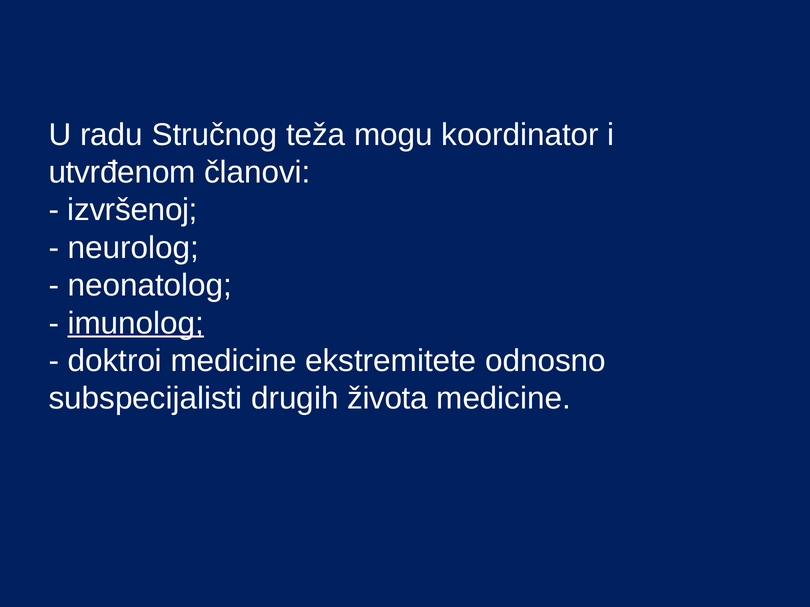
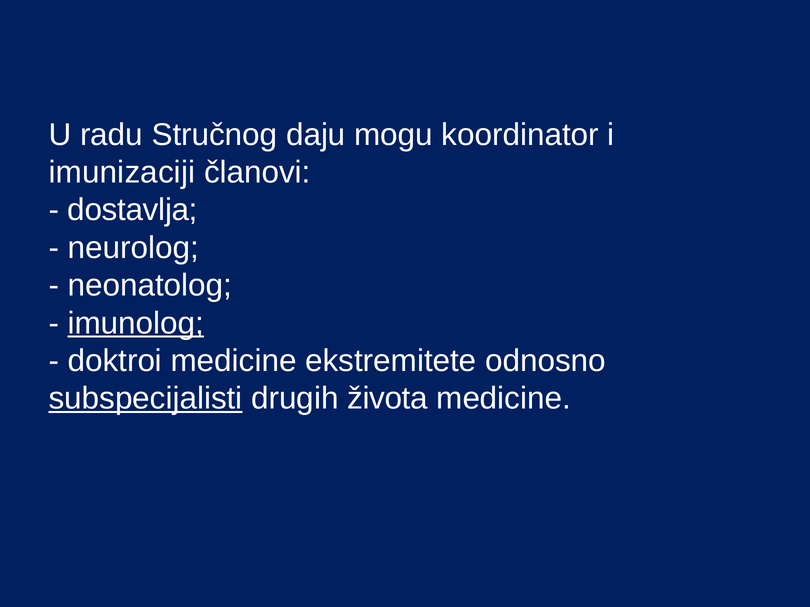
teža: teža -> daju
utvrđenom: utvrđenom -> imunizaciji
izvršenoj: izvršenoj -> dostavlja
subspecijalisti underline: none -> present
